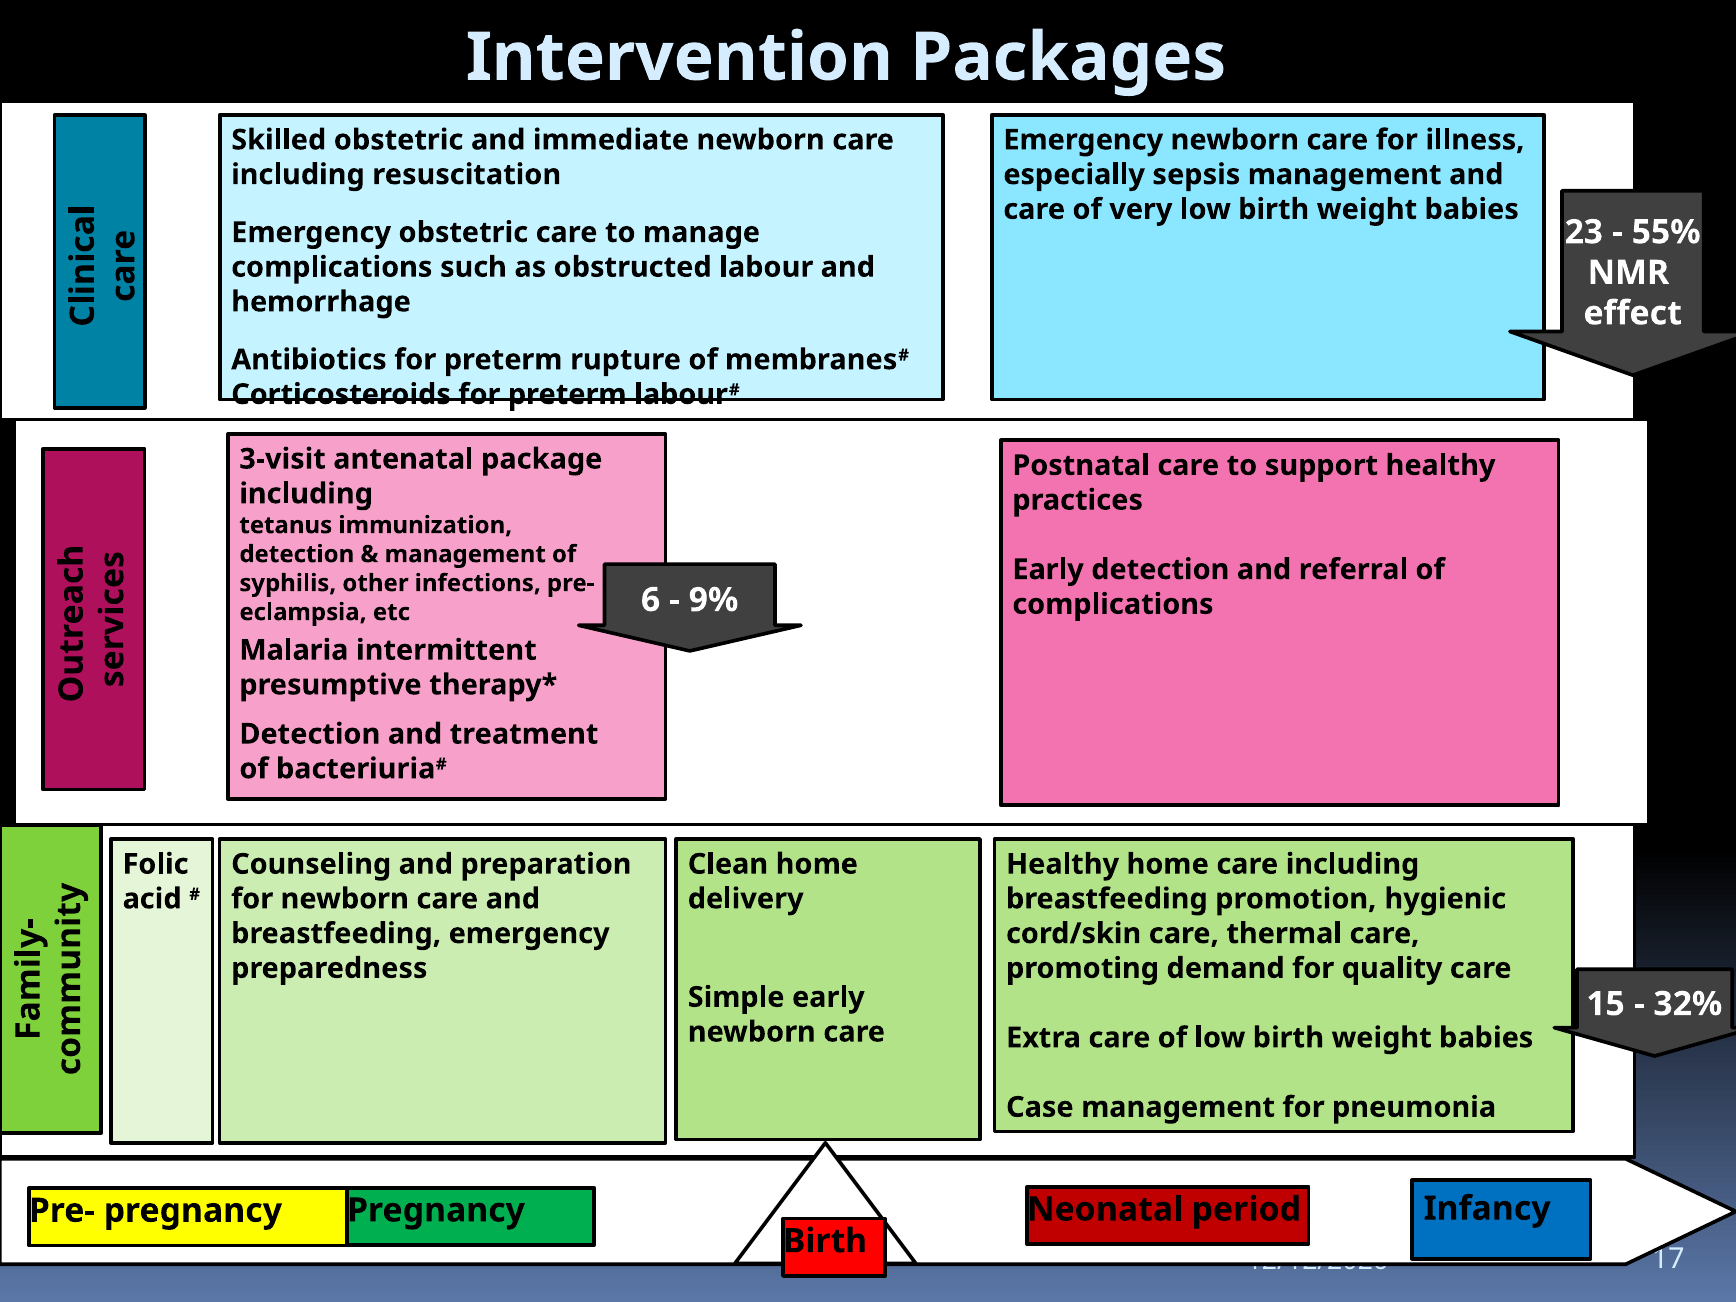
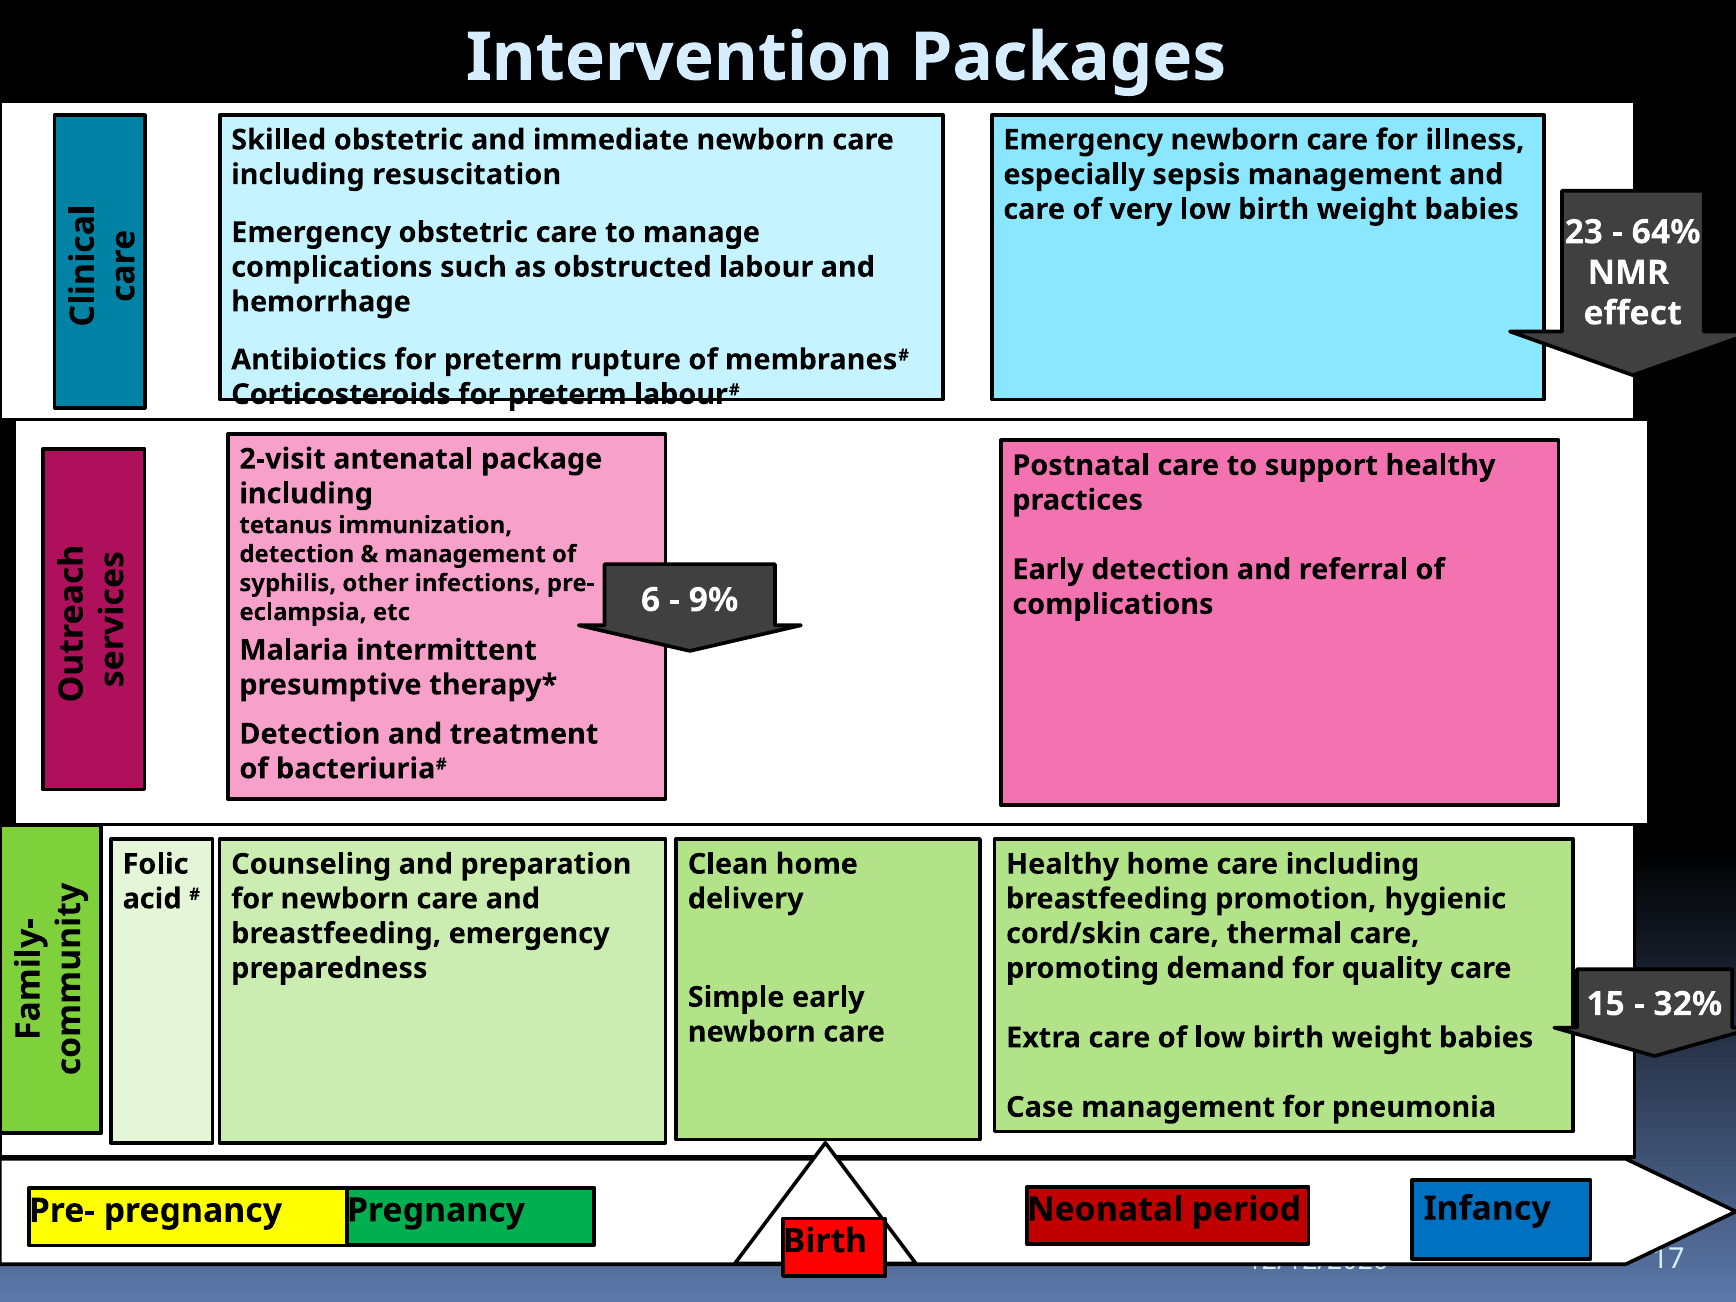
55%: 55% -> 64%
3-visit: 3-visit -> 2-visit
